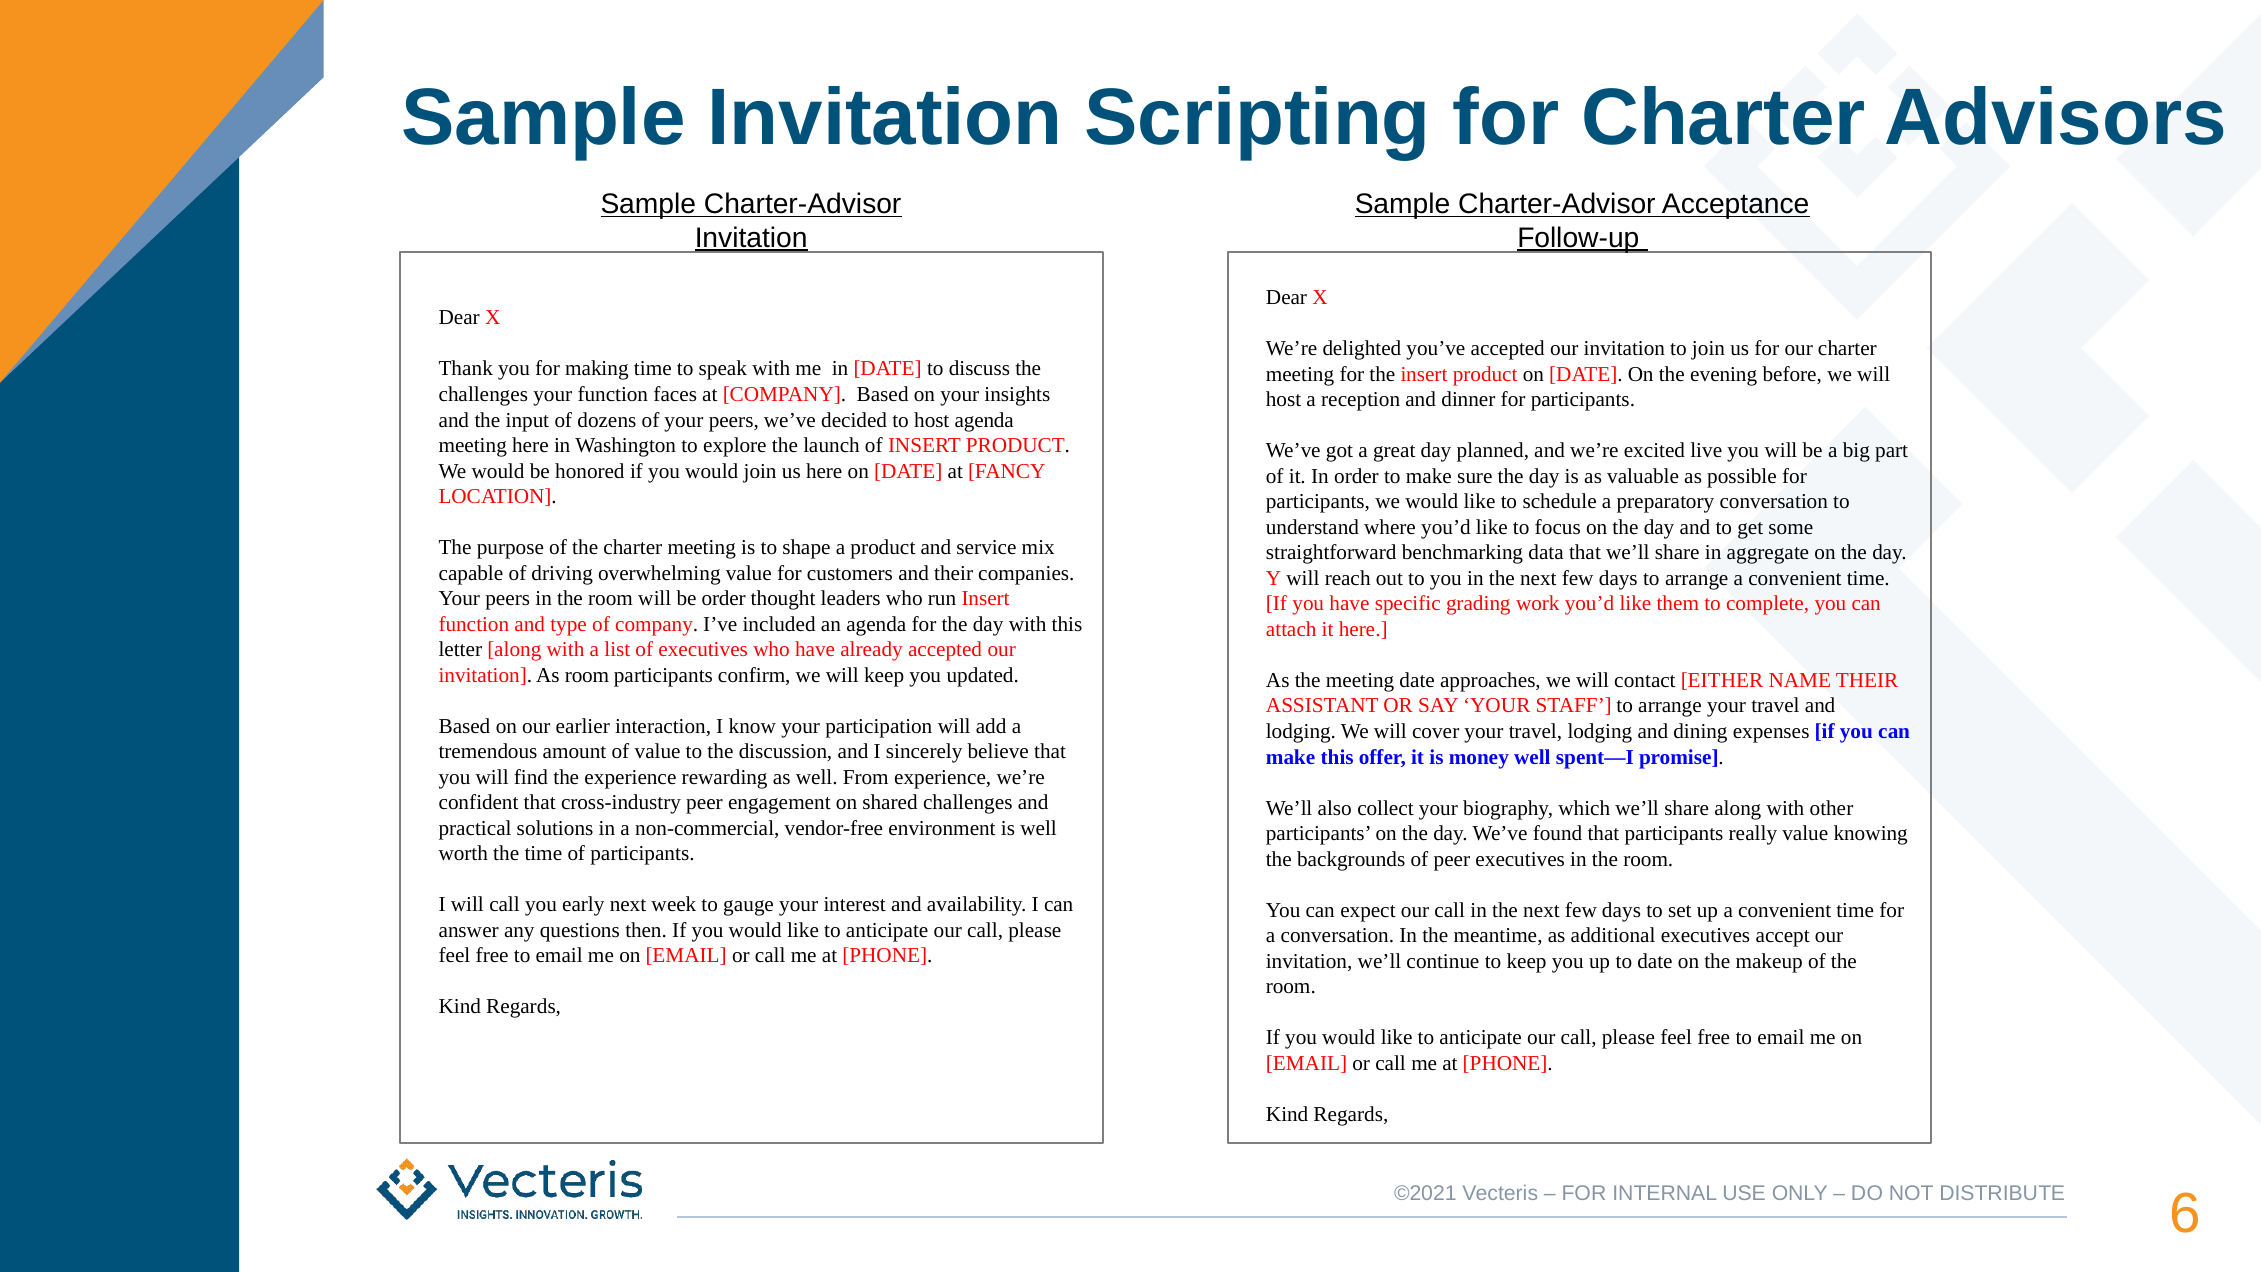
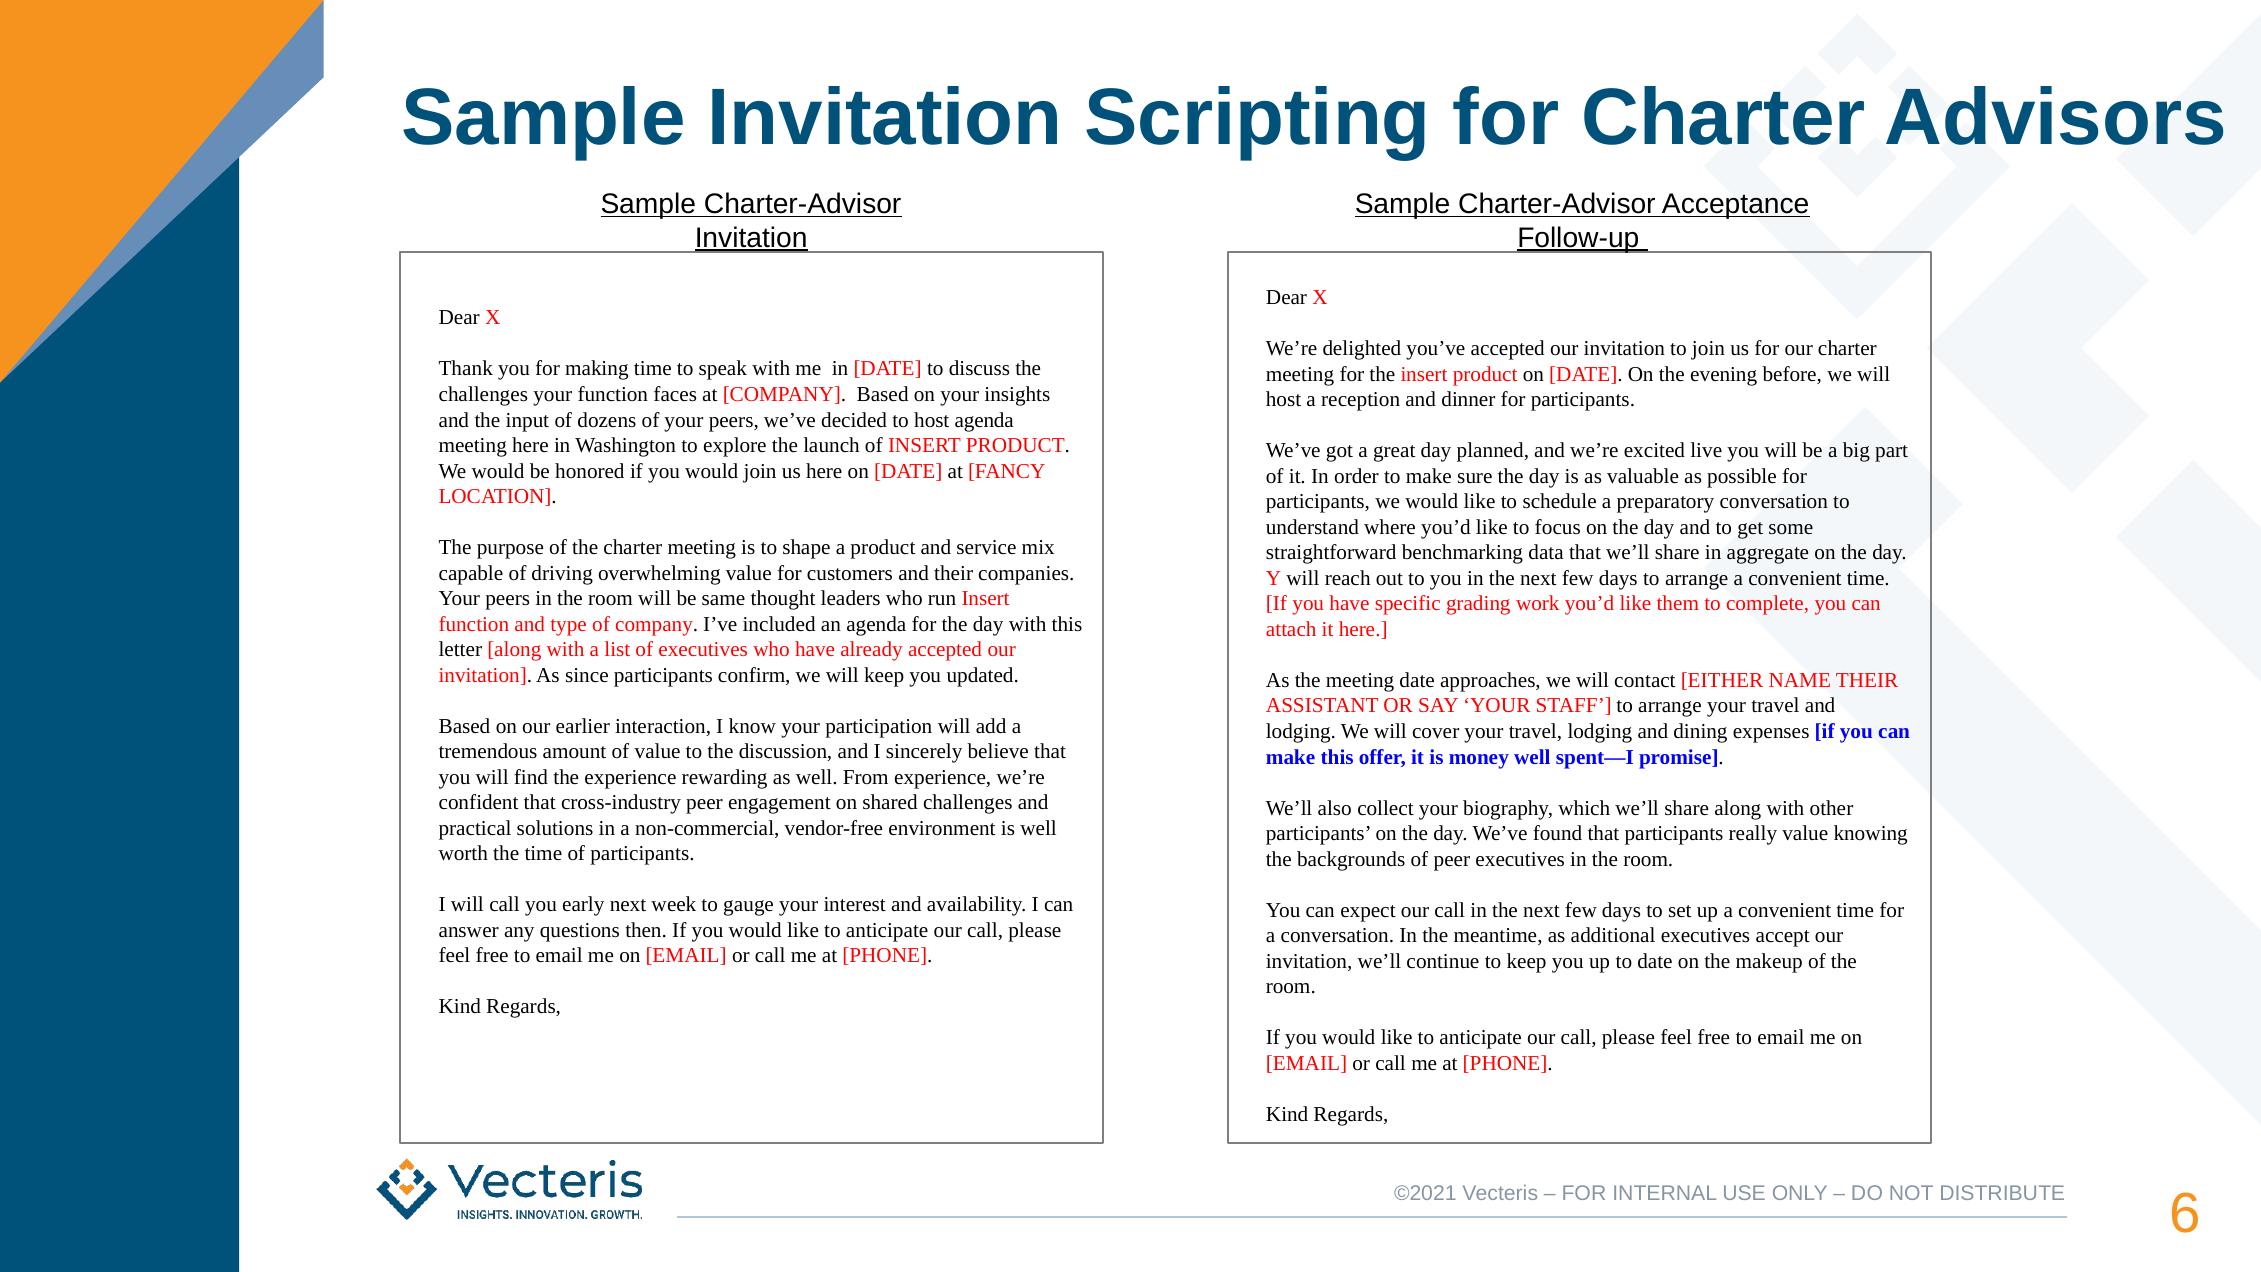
be order: order -> same
As room: room -> since
